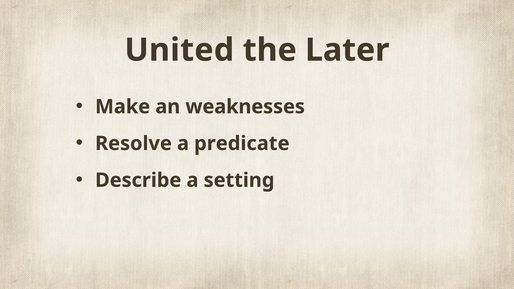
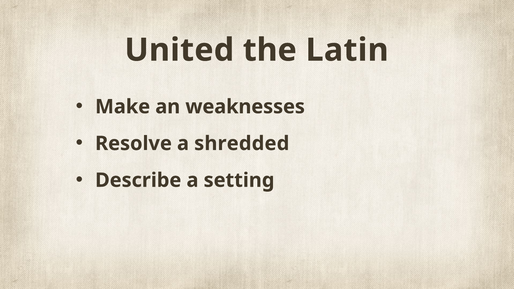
Later: Later -> Latin
predicate: predicate -> shredded
